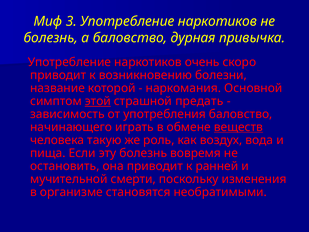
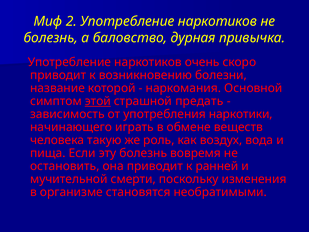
3: 3 -> 2
употребления баловство: баловство -> наркотики
веществ underline: present -> none
